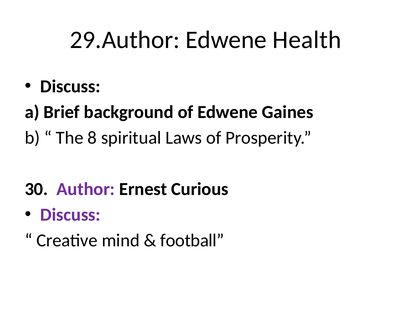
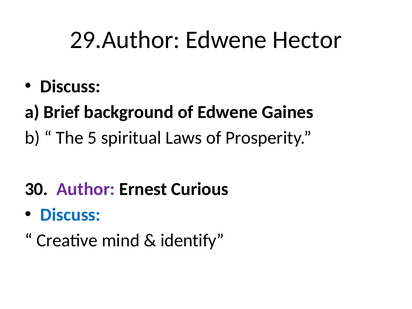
Health: Health -> Hector
8: 8 -> 5
Discuss at (70, 215) colour: purple -> blue
football: football -> identify
